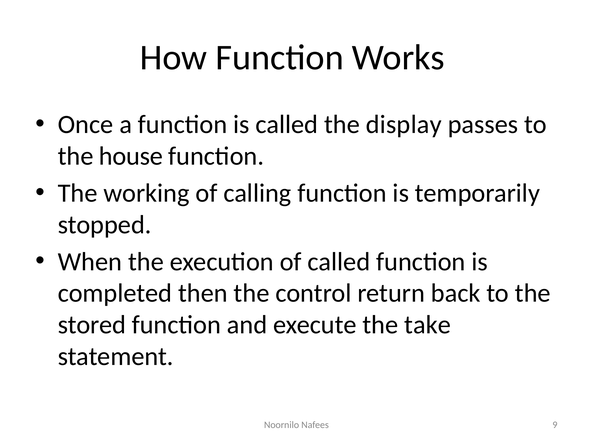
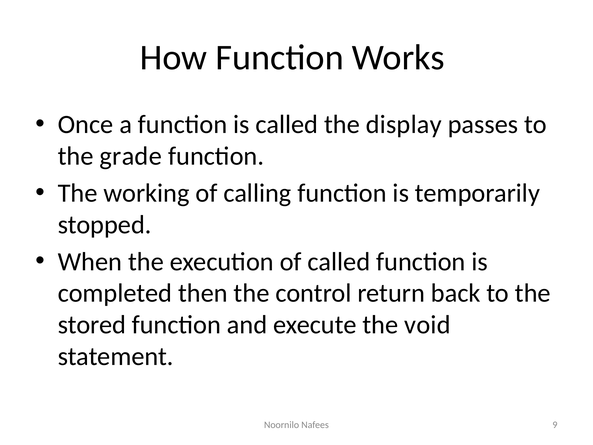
house: house -> grade
take: take -> void
